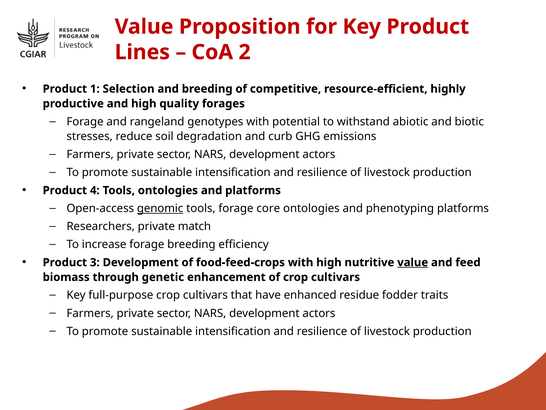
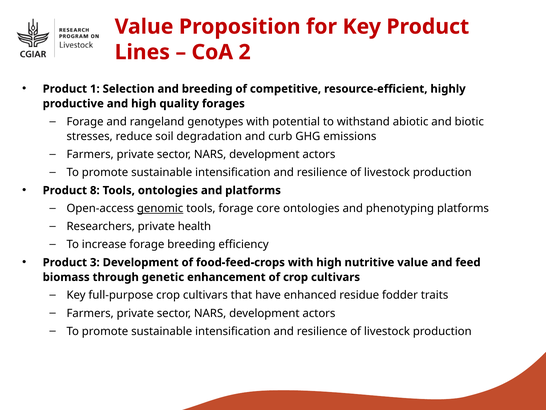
4: 4 -> 8
match: match -> health
value at (413, 262) underline: present -> none
